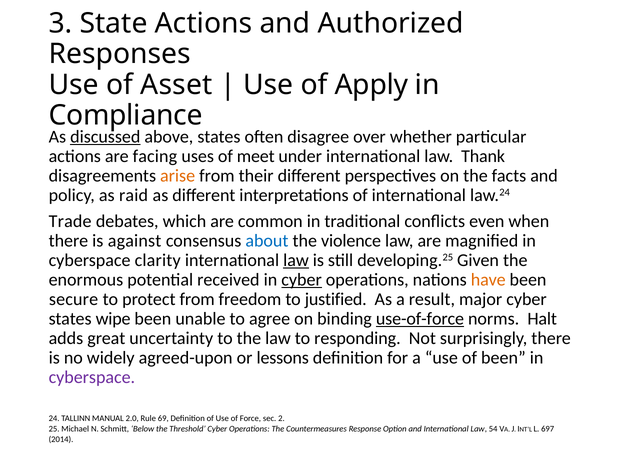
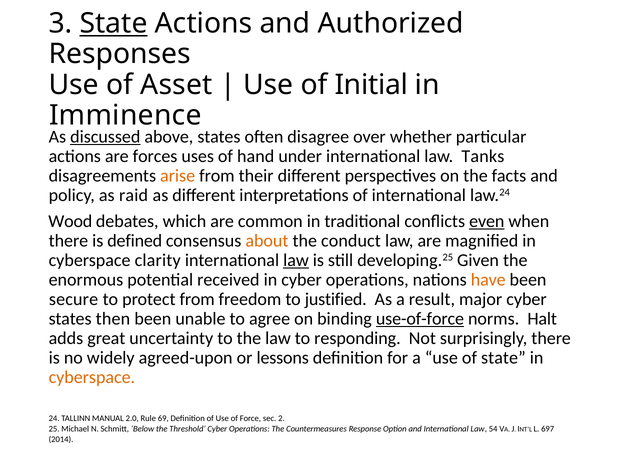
State at (114, 23) underline: none -> present
Apply: Apply -> Initial
Compliance: Compliance -> Imminence
facing: facing -> forces
meet: meet -> hand
Thank: Thank -> Tanks
Trade: Trade -> Wood
even underline: none -> present
against: against -> defined
about colour: blue -> orange
violence: violence -> conduct
cyber at (302, 279) underline: present -> none
wipe: wipe -> then
of been: been -> state
cyberspace at (92, 377) colour: purple -> orange
